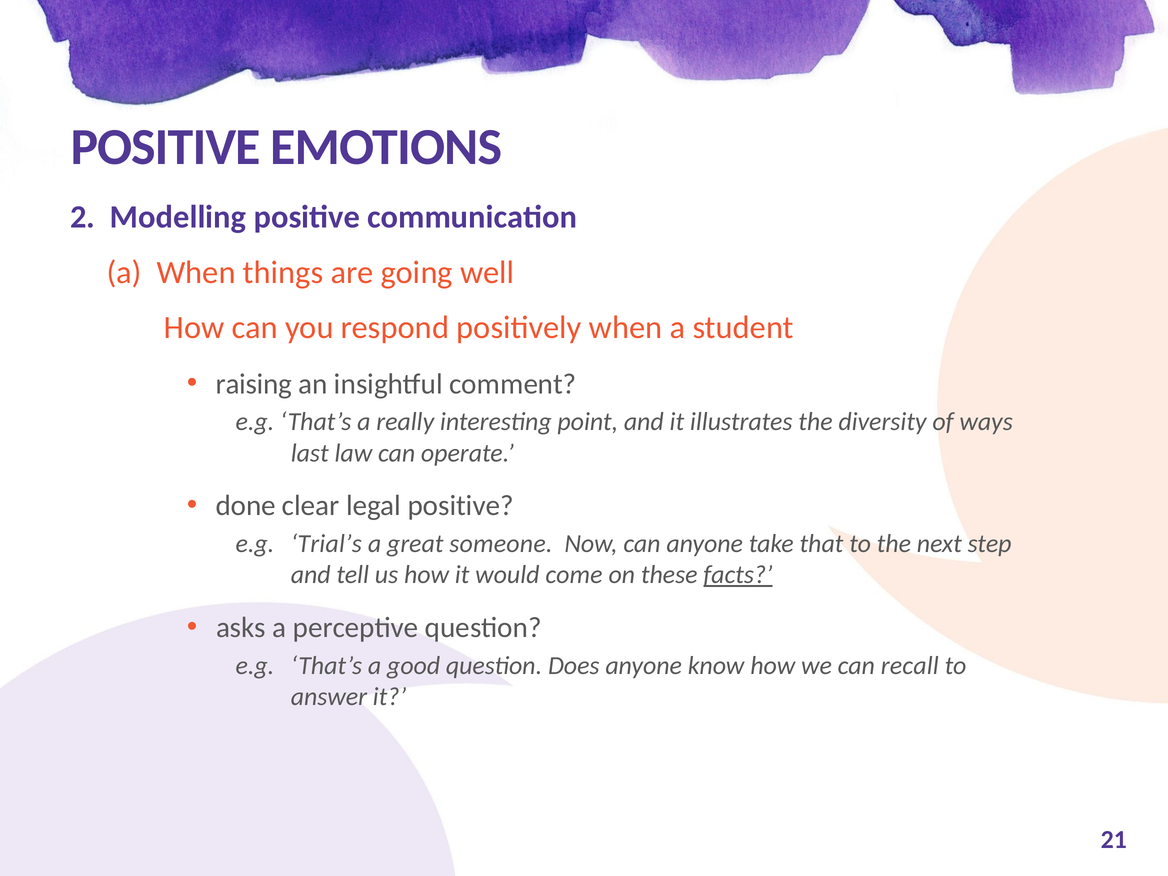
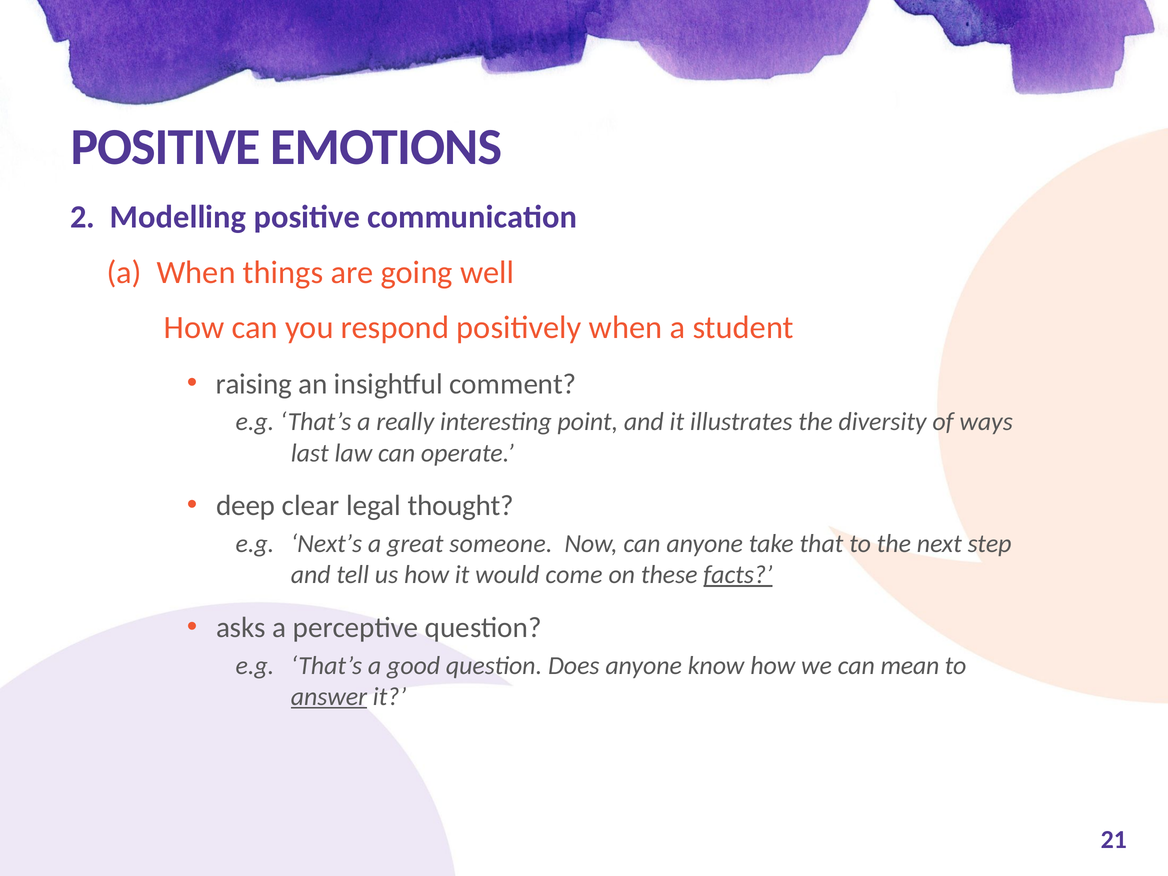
done: done -> deep
legal positive: positive -> thought
Trial’s: Trial’s -> Next’s
recall: recall -> mean
answer underline: none -> present
